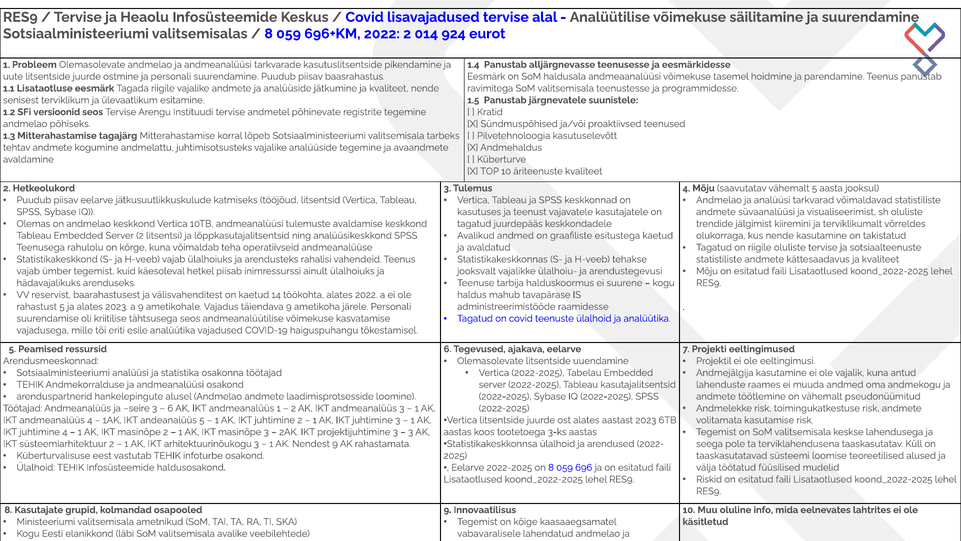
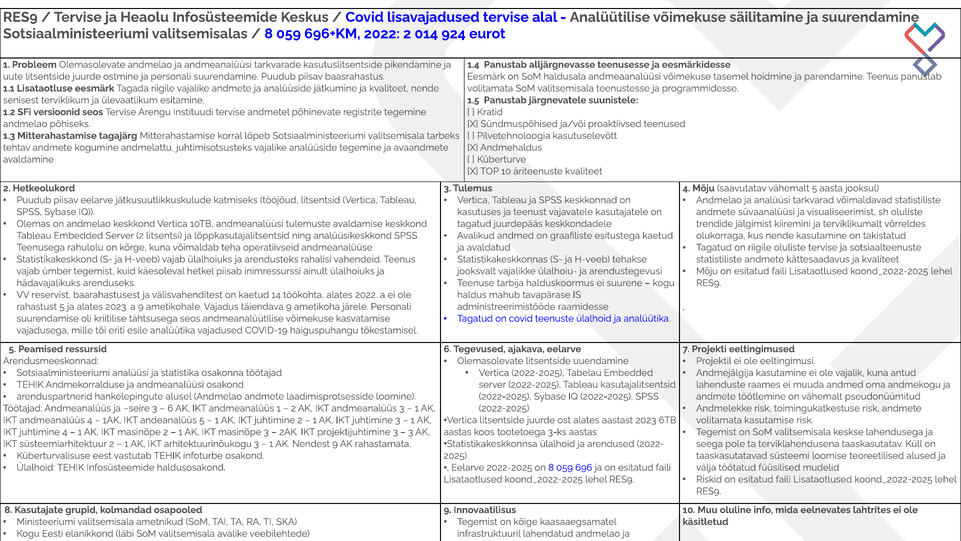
ravimitega at (490, 88): ravimitega -> volitamata
vabavaralisele: vabavaralisele -> infrastruktuuril
